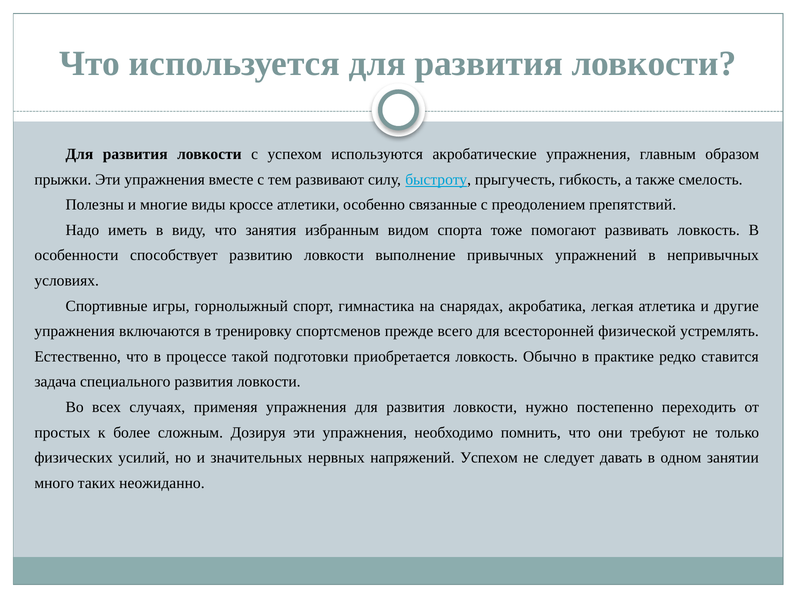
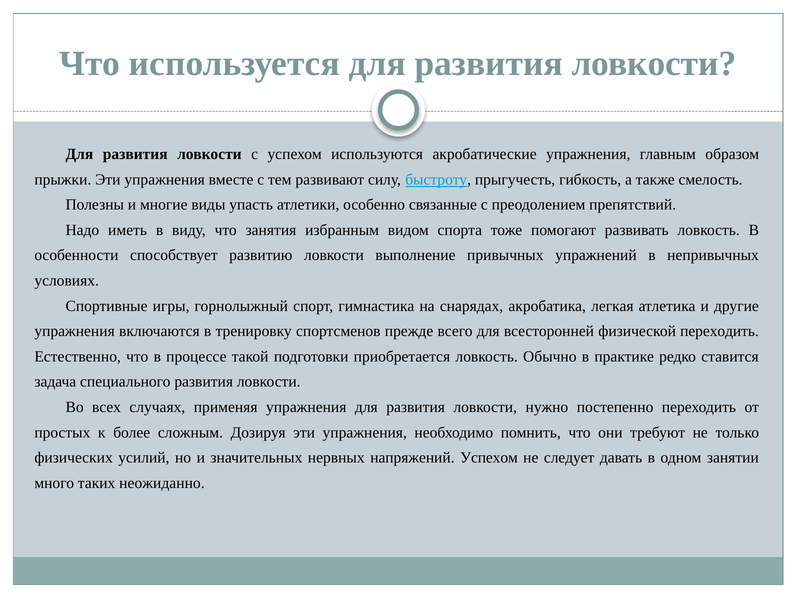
кроссе: кроссе -> упасть
физической устремлять: устремлять -> переходить
